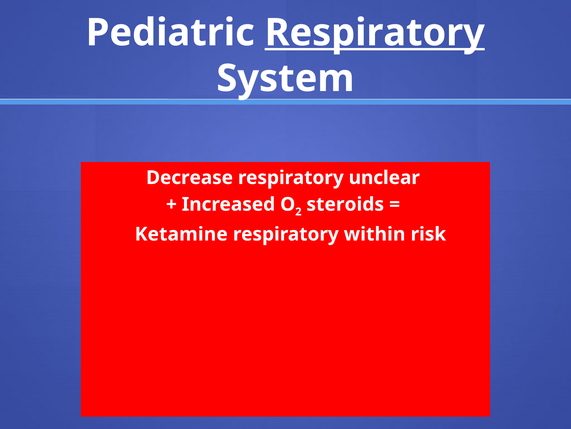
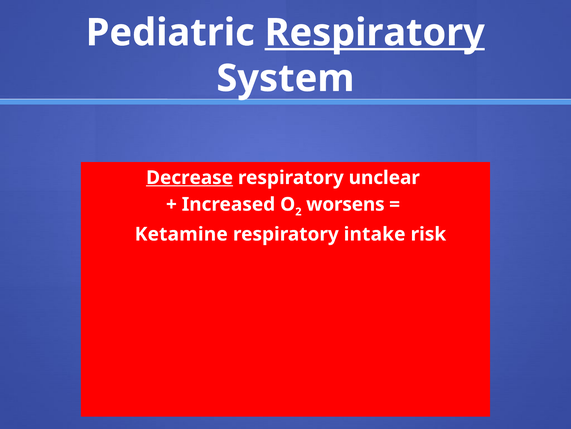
Decrease underline: none -> present
steroids: steroids -> worsens
within: within -> intake
